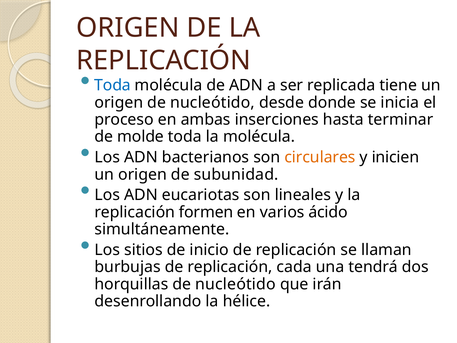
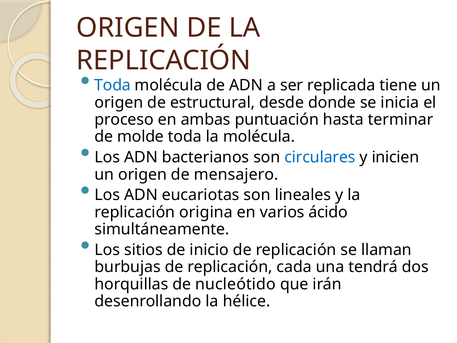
origen de nucleótido: nucleótido -> estructural
inserciones: inserciones -> puntuación
circulares colour: orange -> blue
subunidad: subunidad -> mensajero
formen: formen -> origina
